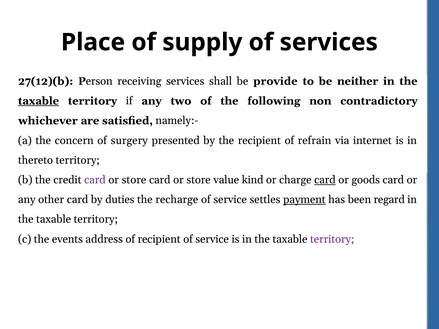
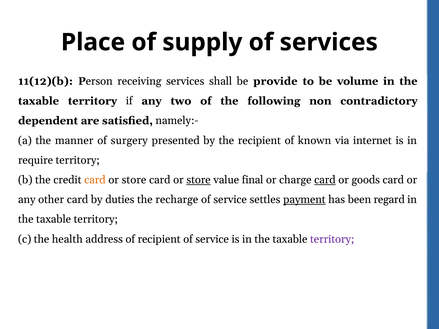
27(12)(b: 27(12)(b -> 11(12)(b
neither: neither -> volume
taxable at (39, 101) underline: present -> none
whichever: whichever -> dependent
concern: concern -> manner
refrain: refrain -> known
thereto: thereto -> require
card at (95, 180) colour: purple -> orange
store at (199, 180) underline: none -> present
kind: kind -> final
events: events -> health
